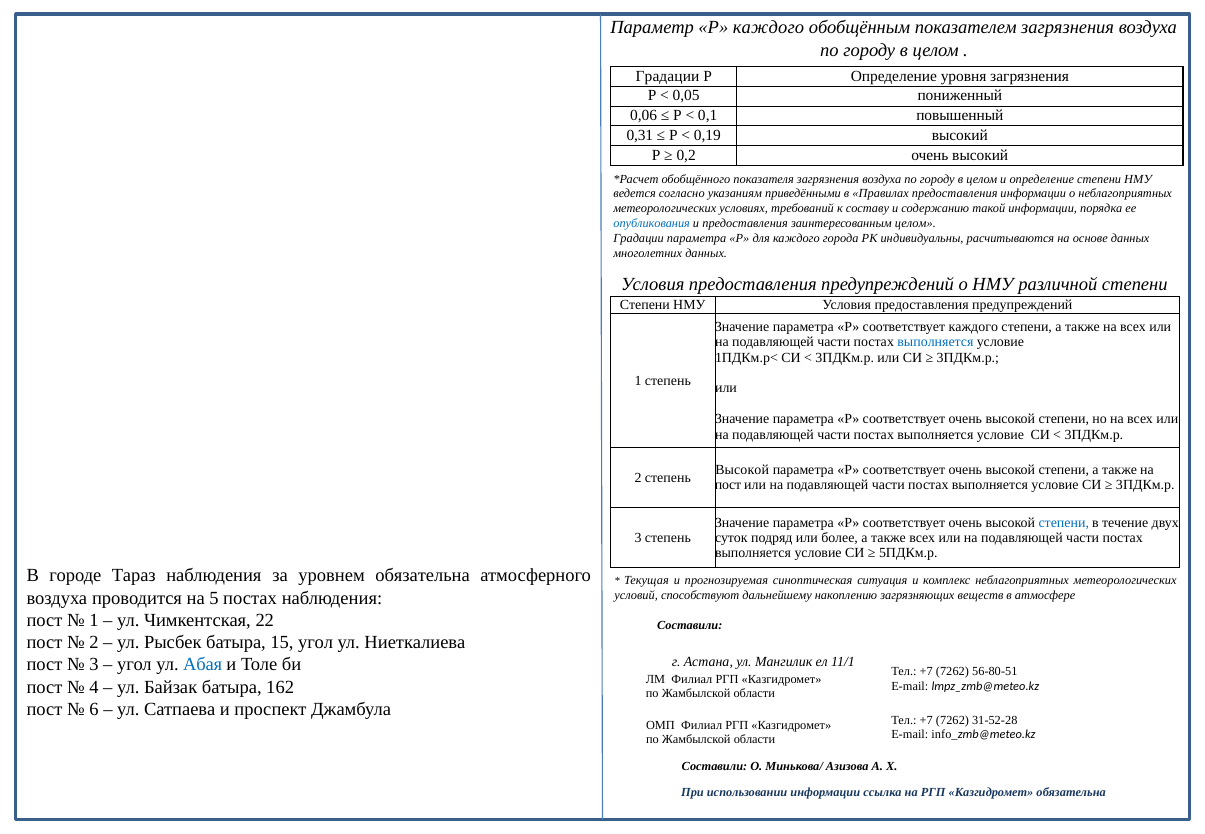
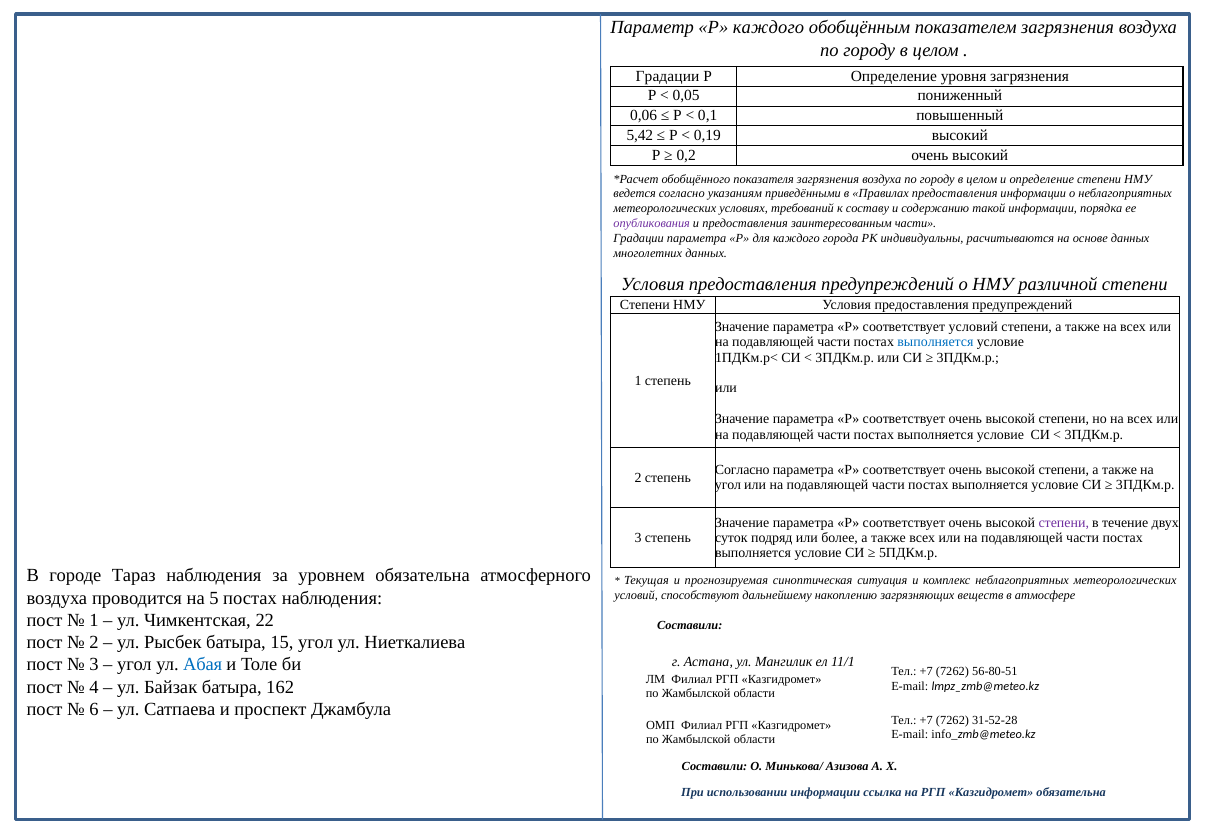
0,31: 0,31 -> 5,42
опубликования colour: blue -> purple
заинтересованным целом: целом -> части
соответствует каждого: каждого -> условий
Высокой at (742, 470): Высокой -> Согласно
пост at (728, 485): пост -> угол
степени at (1064, 523) colour: blue -> purple
